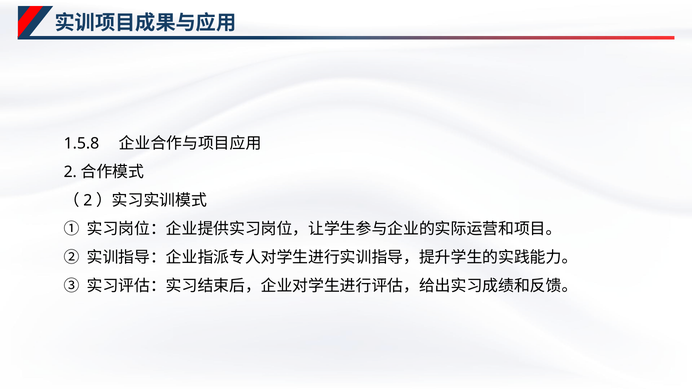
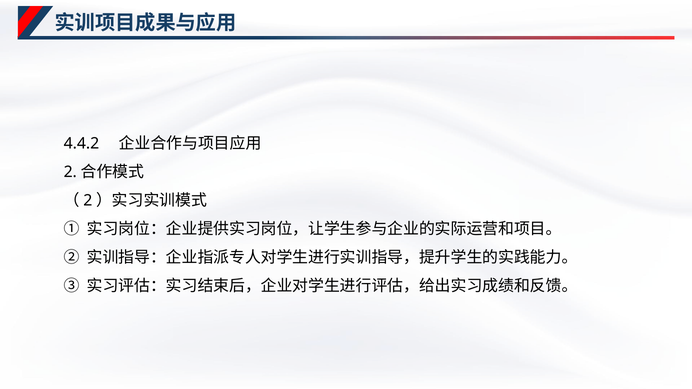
1.5.8: 1.5.8 -> 4.4.2
